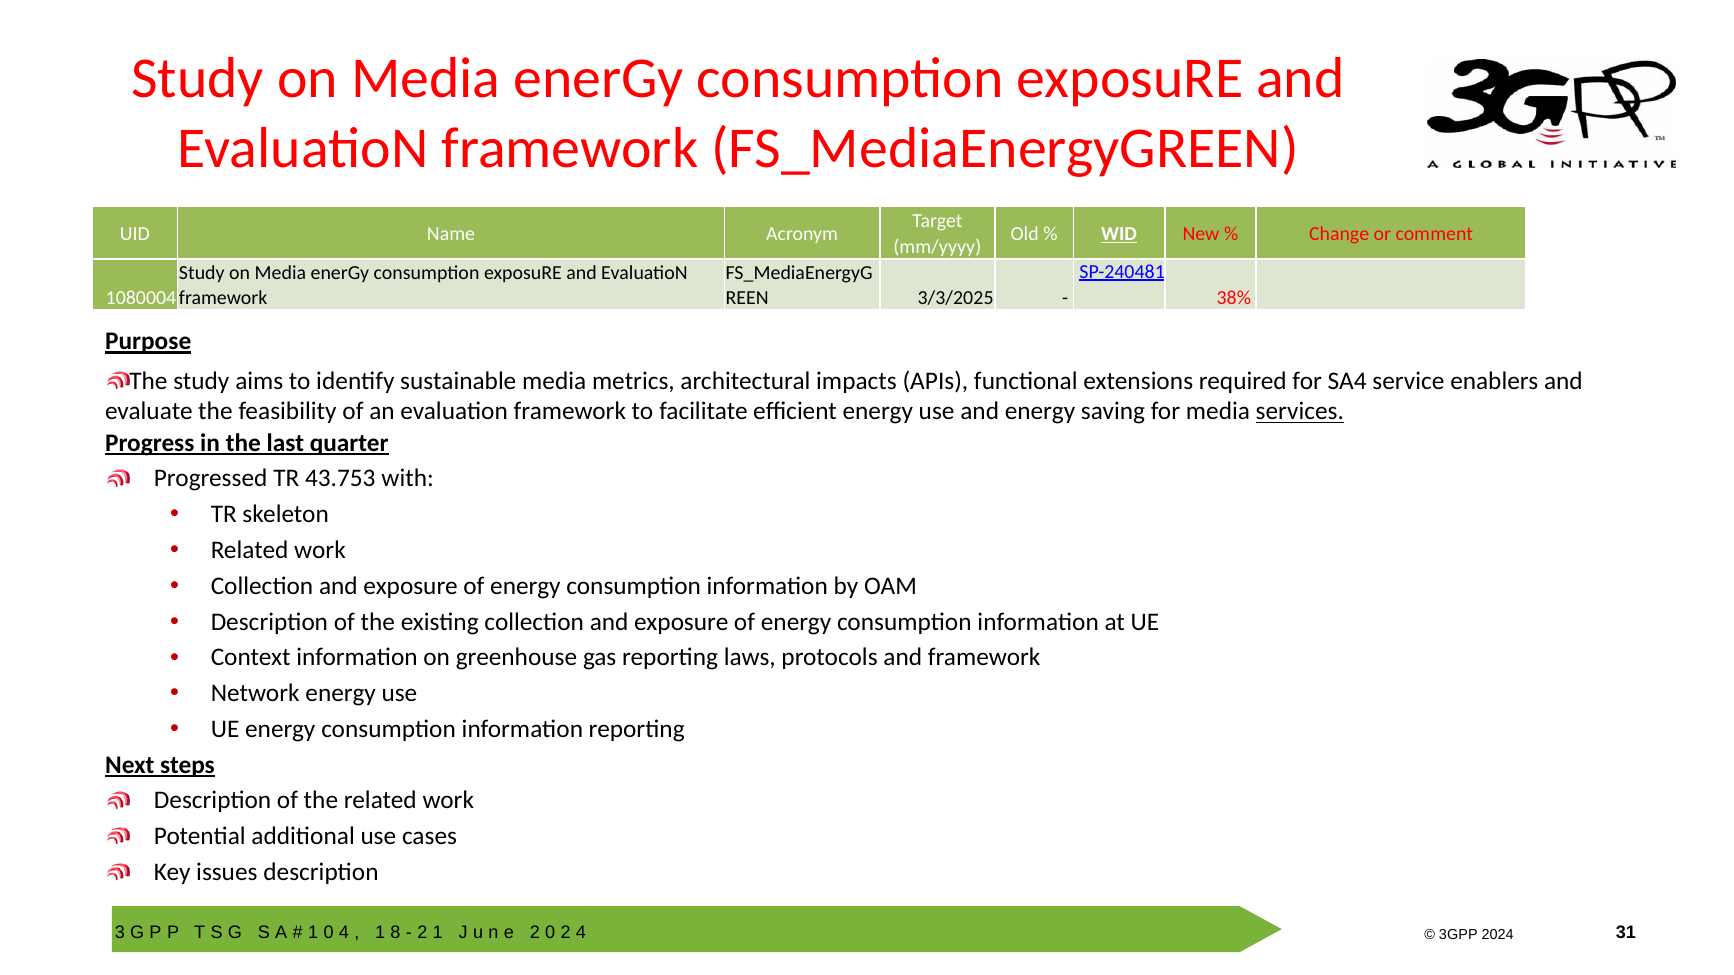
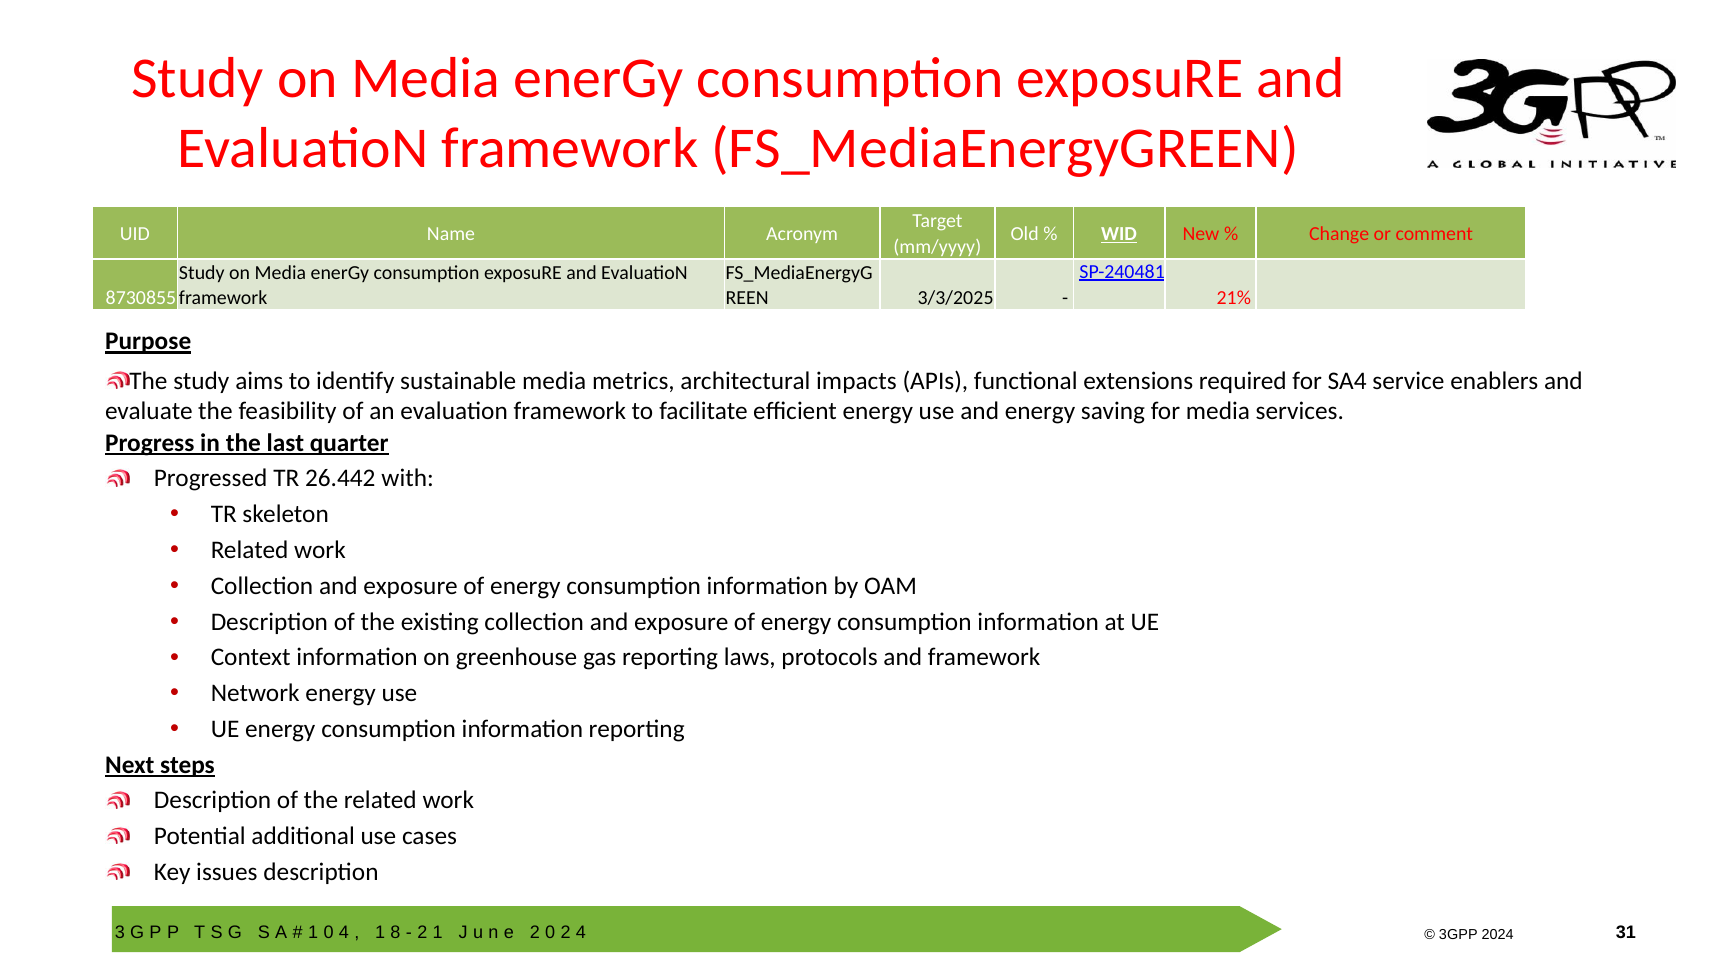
1080004: 1080004 -> 8730855
38%: 38% -> 21%
services underline: present -> none
43.753: 43.753 -> 26.442
